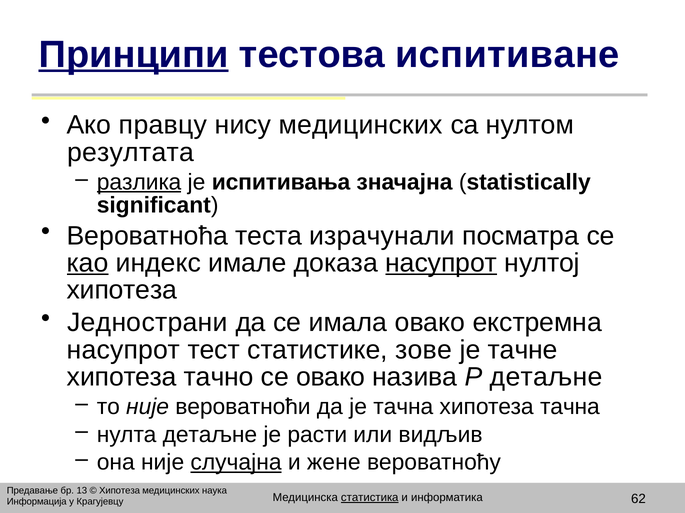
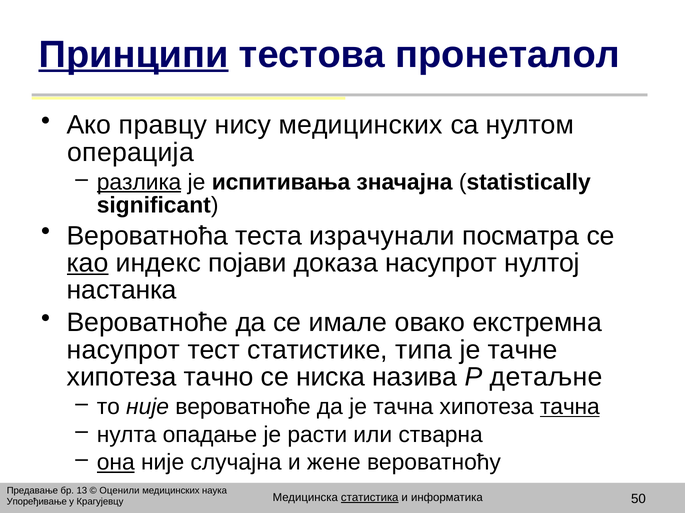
испитиване: испитиване -> пронеталол
резултата: резултата -> операција
имале: имале -> појави
насупрот at (441, 263) underline: present -> none
хипотеза at (122, 291): хипотеза -> настанка
Једнострани at (147, 323): Једнострани -> Вероватноће
имала: имала -> имале
зове: зове -> типа
се овако: овако -> ниска
није вероватноћи: вероватноћи -> вероватноће
тачна at (570, 407) underline: none -> present
нулта детаљне: детаљне -> опадање
видљив: видљив -> стварна
она underline: none -> present
случајна underline: present -> none
Хипотеза at (120, 491): Хипотеза -> Оценили
62: 62 -> 50
Информација: Информација -> Упоређивање
